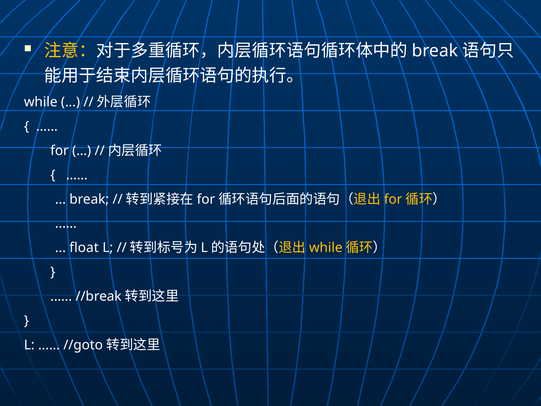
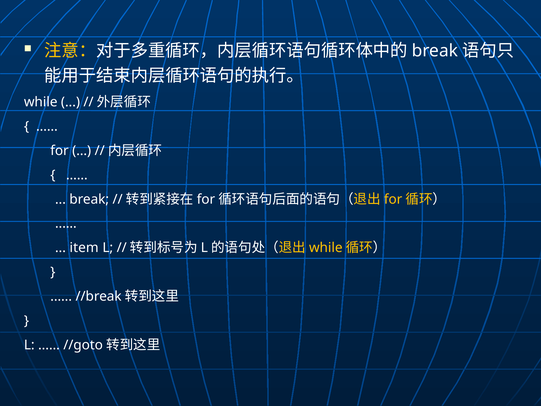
float: float -> item
